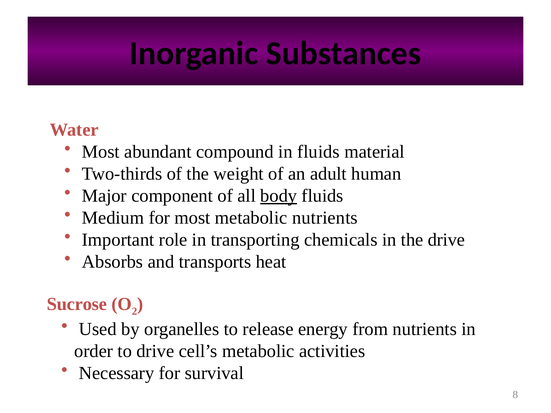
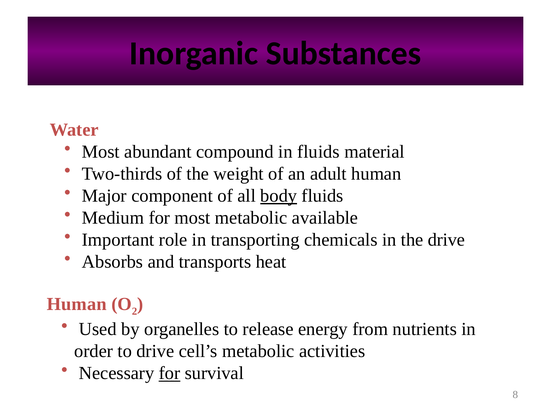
metabolic nutrients: nutrients -> available
Sucrose at (77, 304): Sucrose -> Human
for at (170, 373) underline: none -> present
